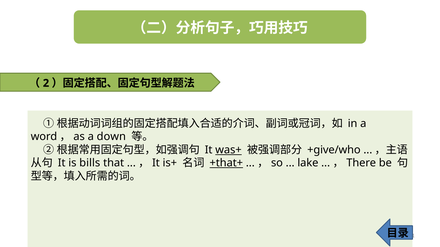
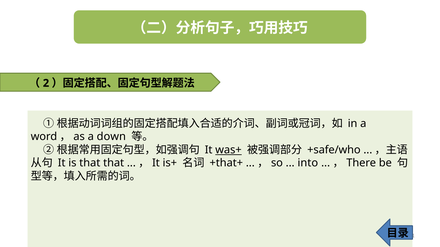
+give/who: +give/who -> +safe/who
is bills: bills -> that
+that+ underline: present -> none
lake: lake -> into
